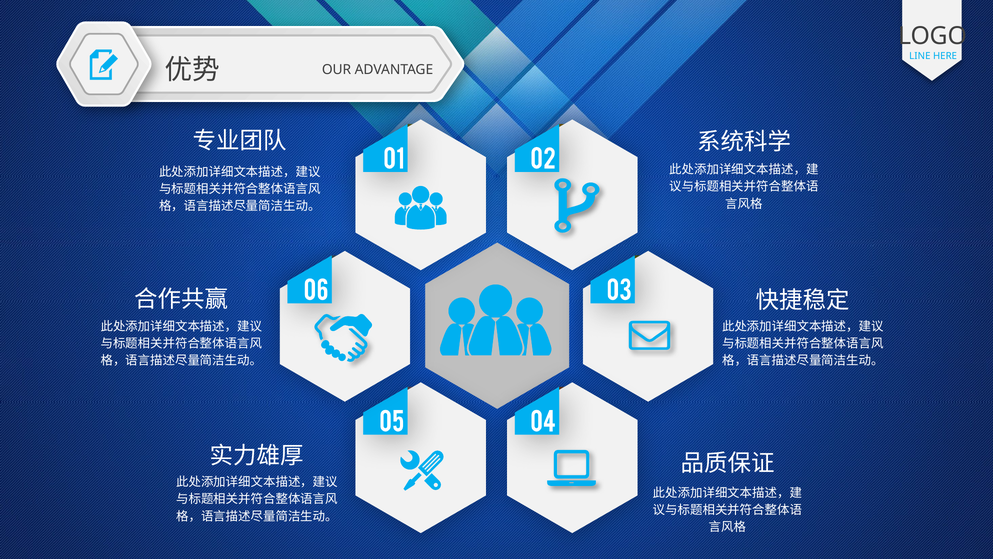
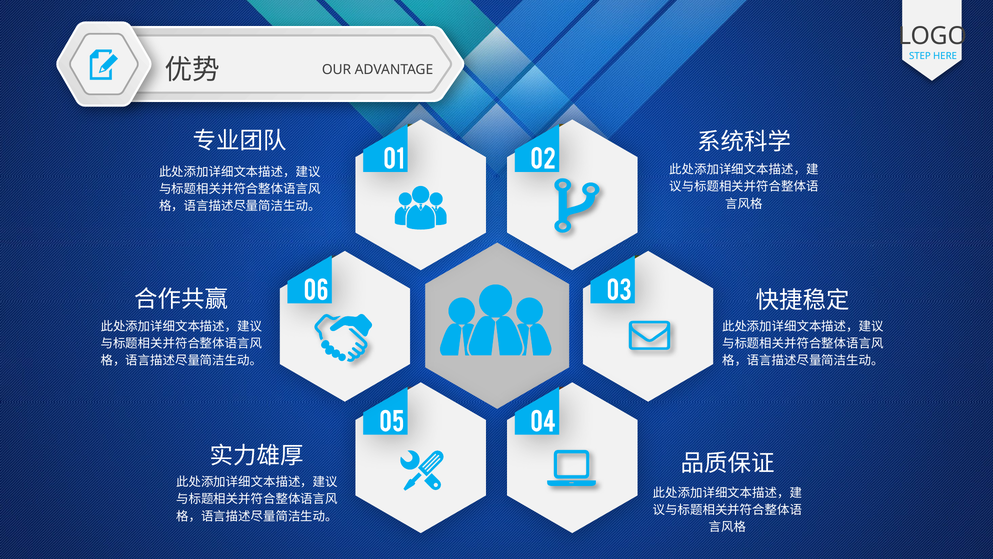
LINE: LINE -> STEP
